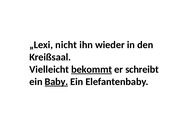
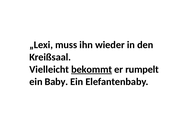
nicht: nicht -> muss
schreibt: schreibt -> rumpelt
Baby underline: present -> none
